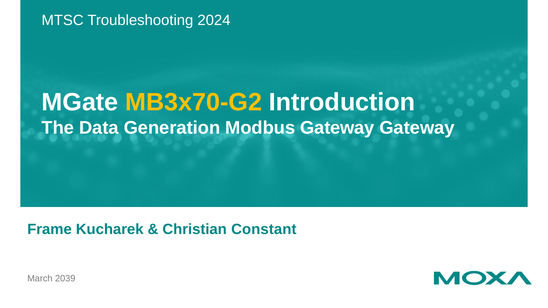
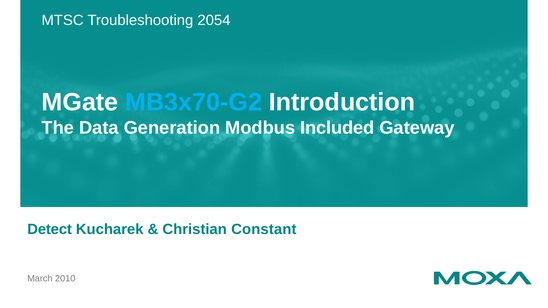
2024: 2024 -> 2054
MB3x70-G2 colour: yellow -> light blue
Modbus Gateway: Gateway -> Included
Frame: Frame -> Detect
2039: 2039 -> 2010
